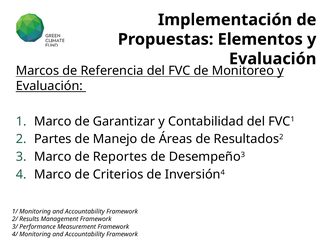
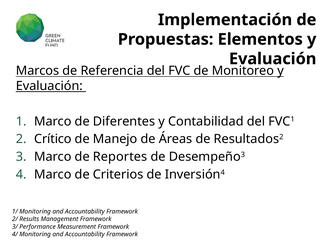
Garantizar: Garantizar -> Diferentes
Partes: Partes -> Crítico
